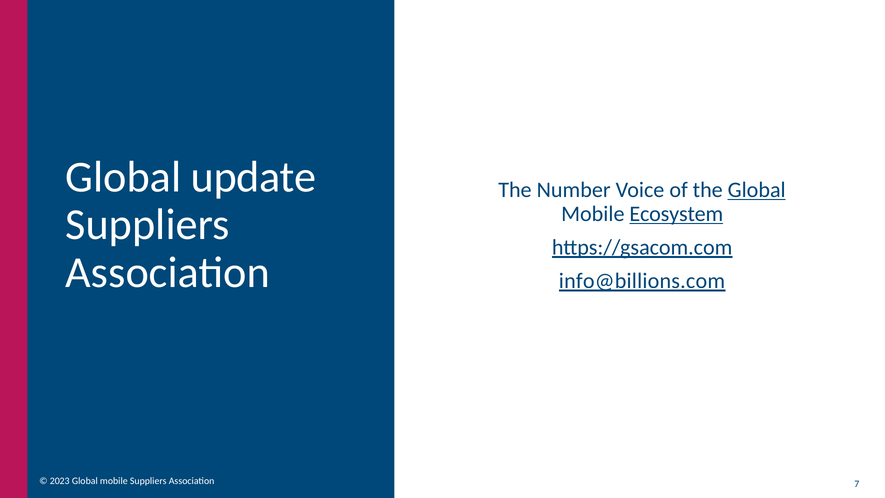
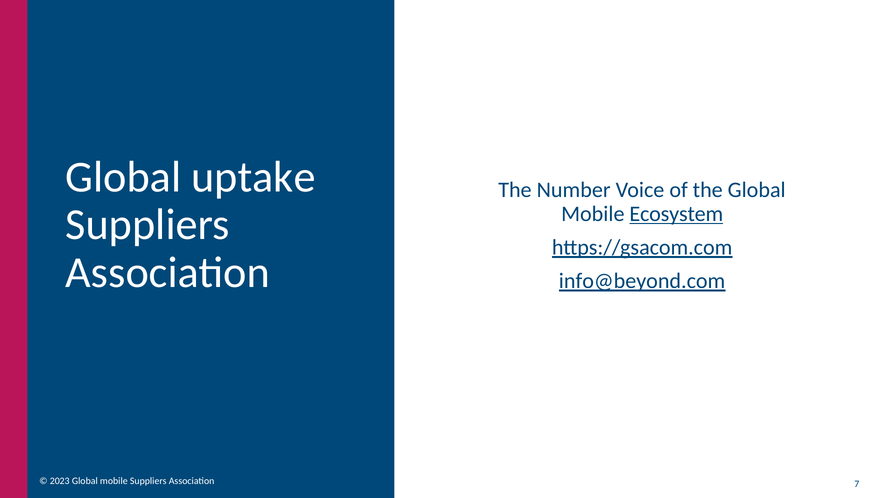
update: update -> uptake
Global at (757, 190) underline: present -> none
info@billions.com: info@billions.com -> info@beyond.com
